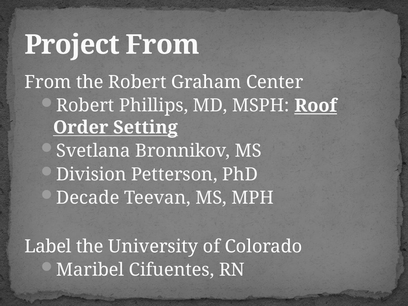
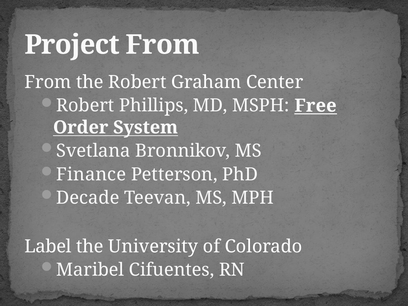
Roof: Roof -> Free
Setting: Setting -> System
Division: Division -> Finance
